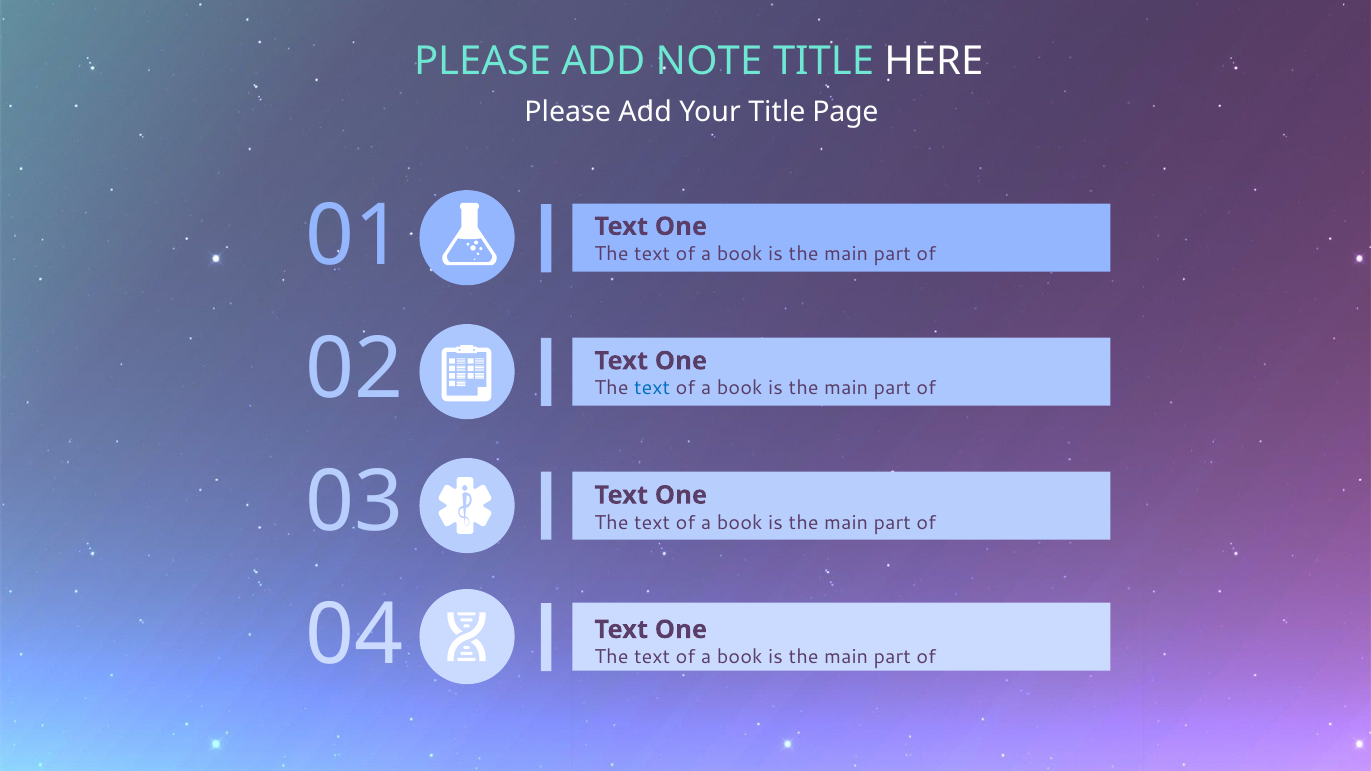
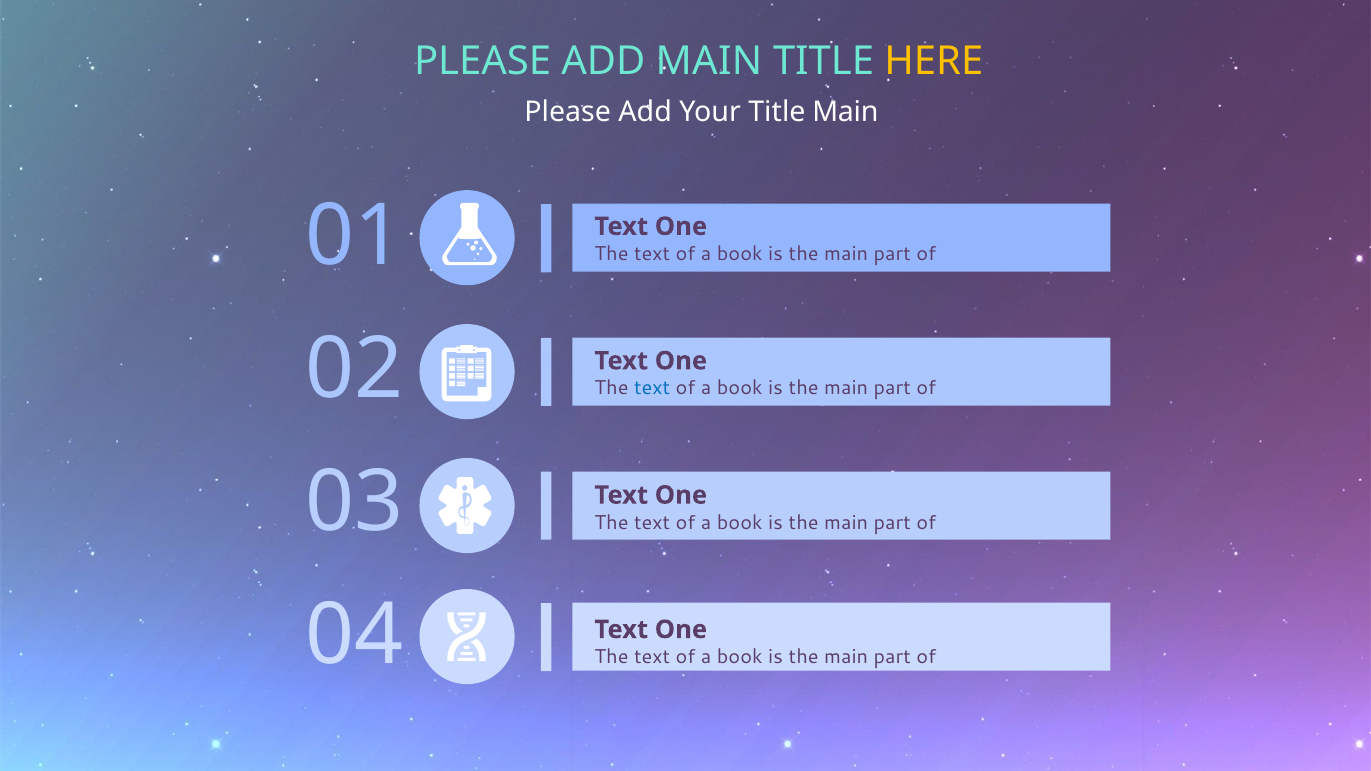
ADD NOTE: NOTE -> MAIN
HERE colour: white -> yellow
Title Page: Page -> Main
